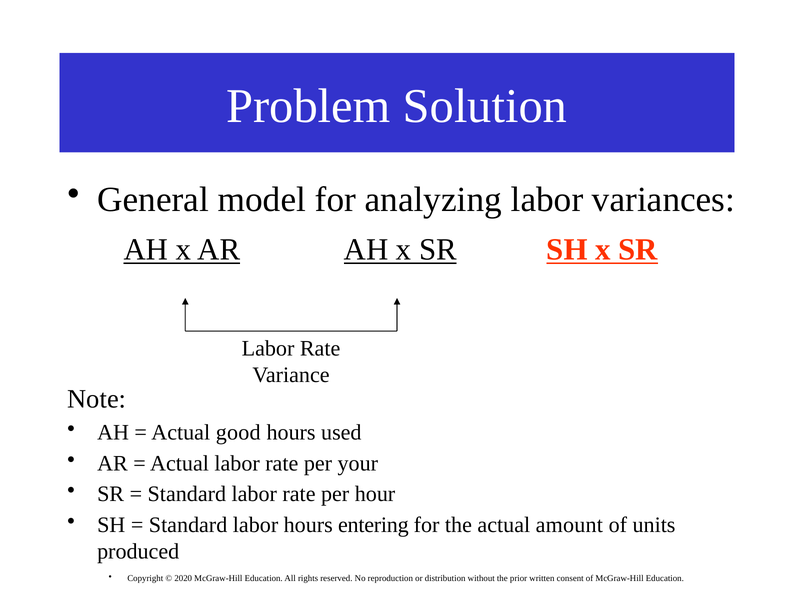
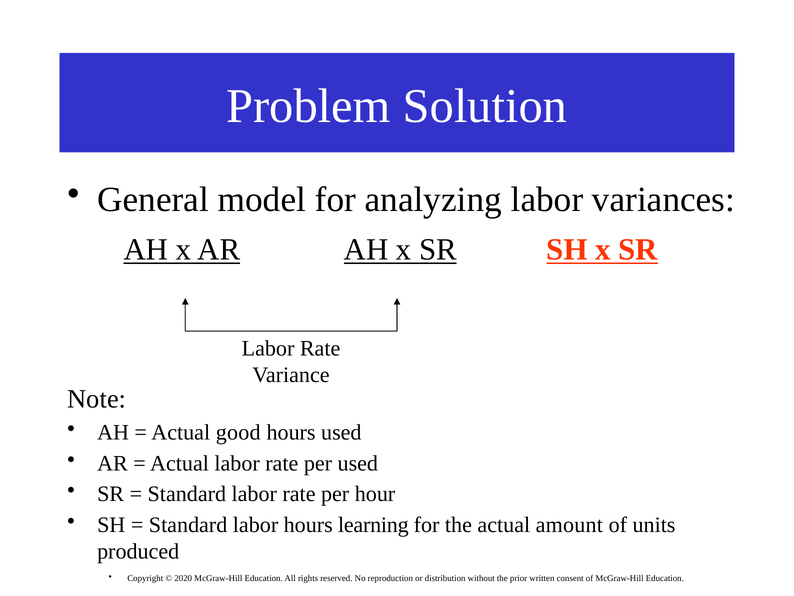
per your: your -> used
entering: entering -> learning
